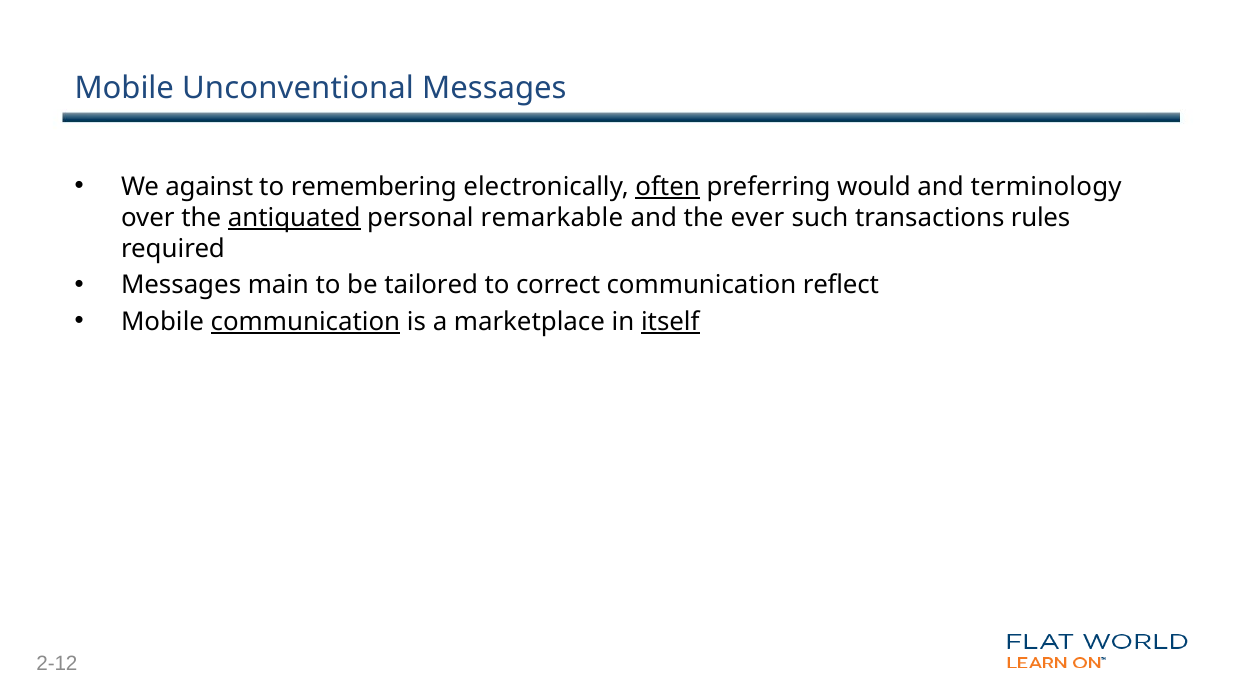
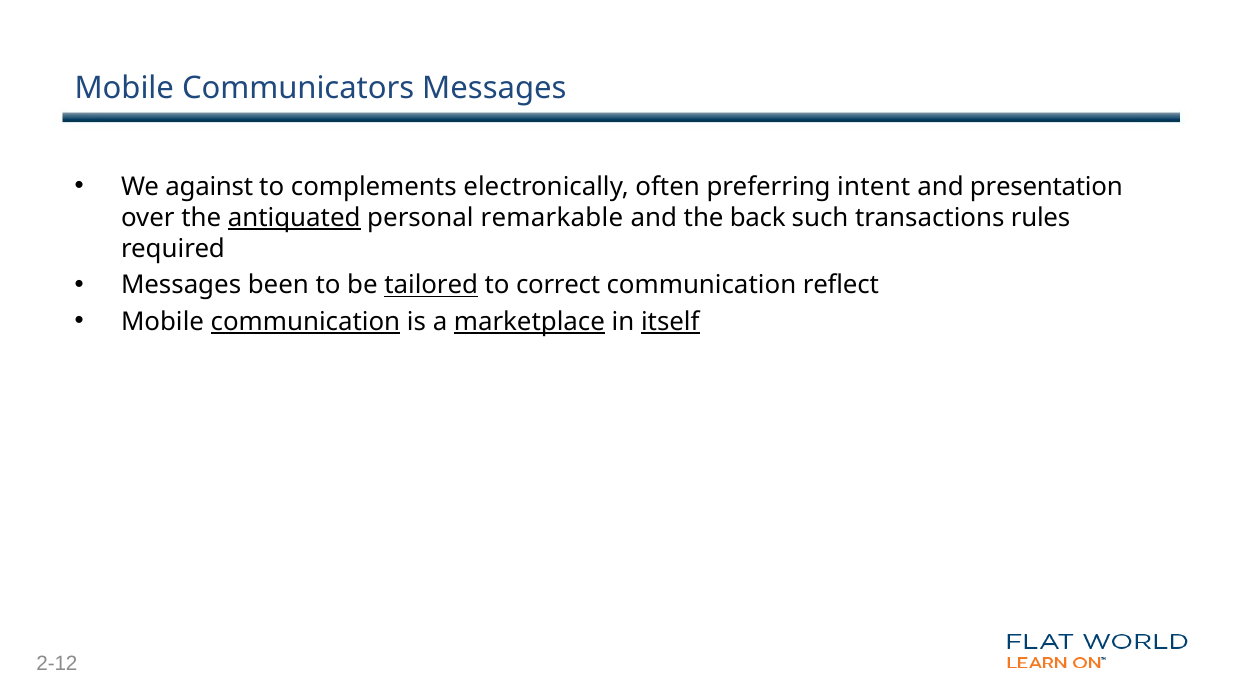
Unconventional: Unconventional -> Communicators
remembering: remembering -> complements
often underline: present -> none
would: would -> intent
terminology: terminology -> presentation
ever: ever -> back
main: main -> been
tailored underline: none -> present
marketplace underline: none -> present
